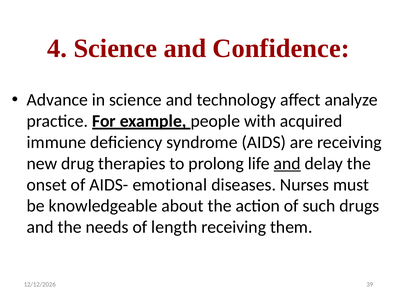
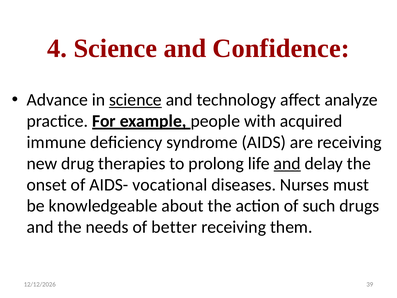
science at (135, 100) underline: none -> present
emotional: emotional -> vocational
length: length -> better
